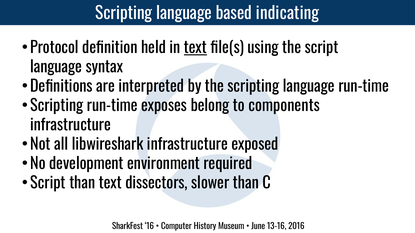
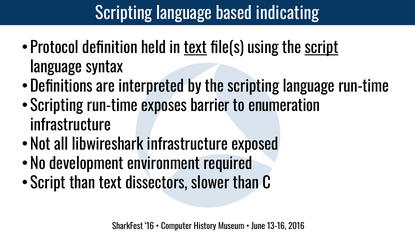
script at (322, 48) underline: none -> present
belong: belong -> barrier
components: components -> enumeration
